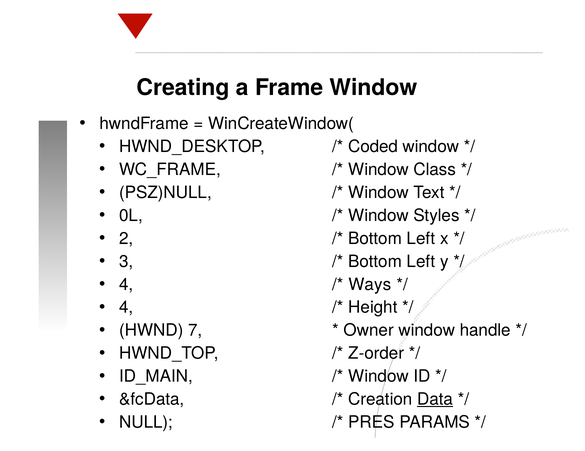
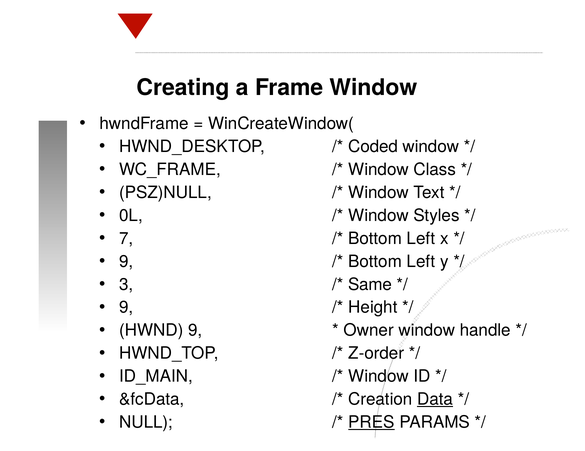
2: 2 -> 7
3 at (126, 261): 3 -> 9
4 at (126, 284): 4 -> 3
Ways: Ways -> Same
4 at (126, 307): 4 -> 9
HWND 7: 7 -> 9
PRES underline: none -> present
